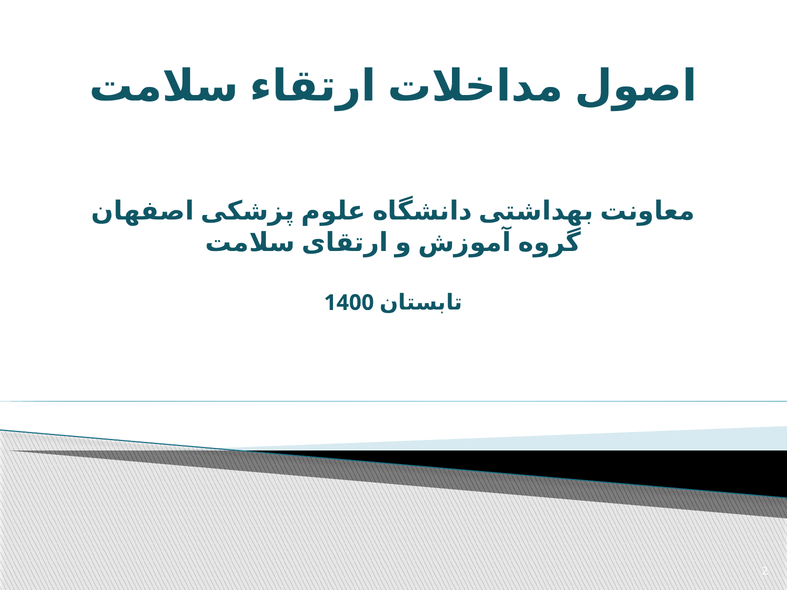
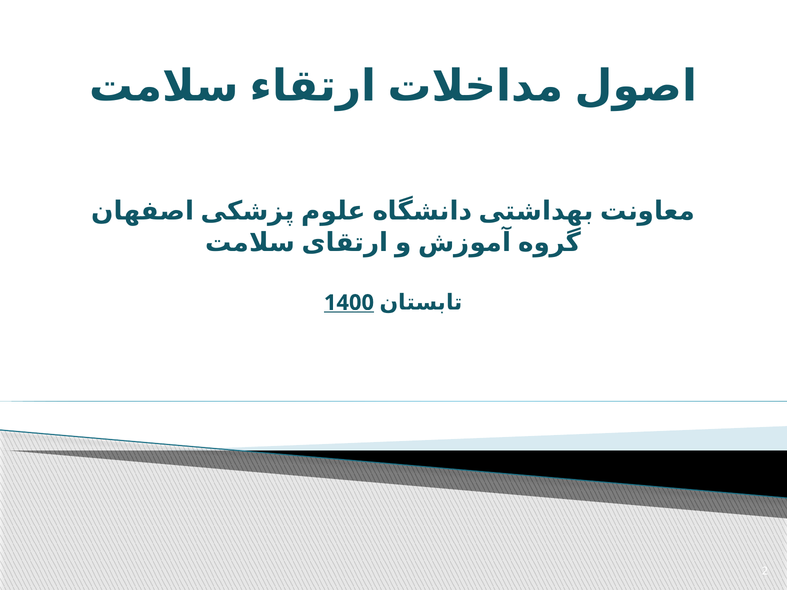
1400 underline: none -> present
